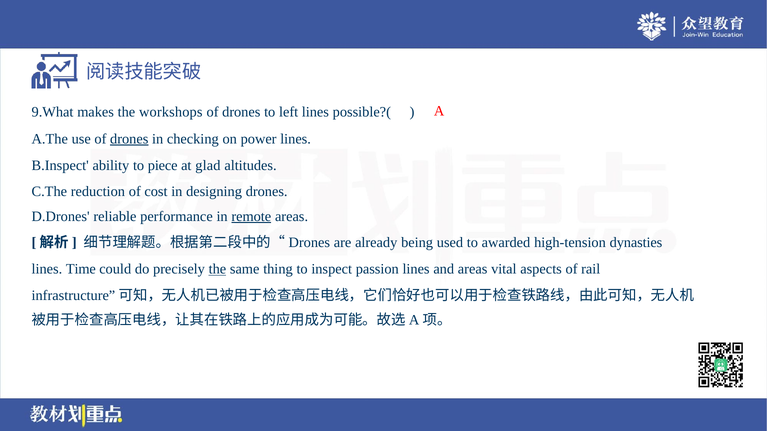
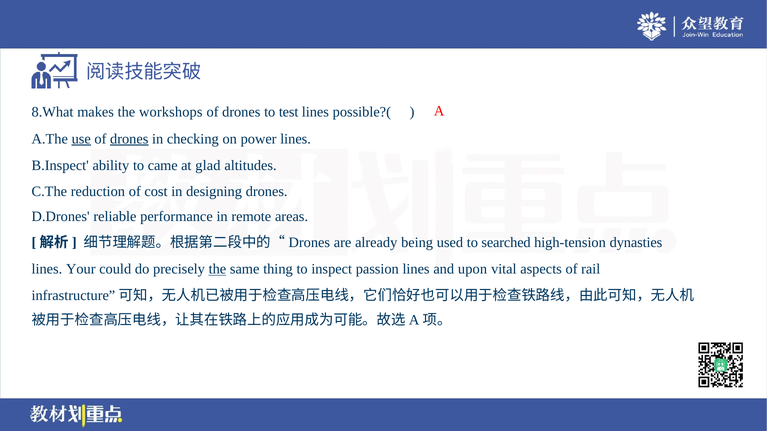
9.What: 9.What -> 8.What
left: left -> test
use underline: none -> present
piece: piece -> came
remote underline: present -> none
awarded: awarded -> searched
Time: Time -> Your
and areas: areas -> upon
